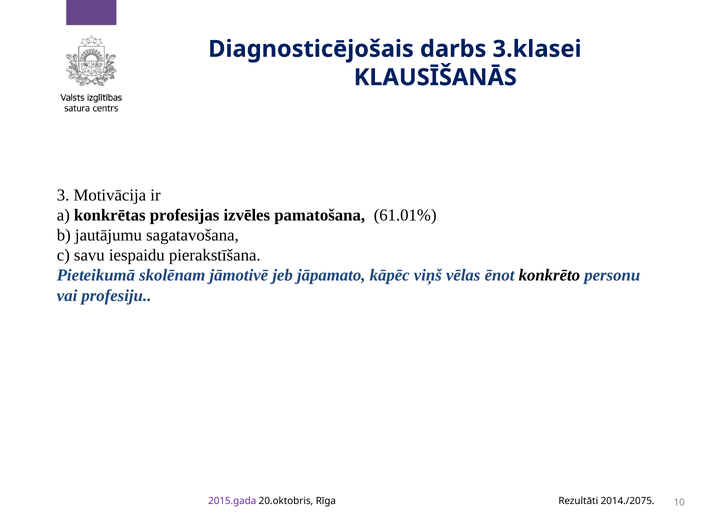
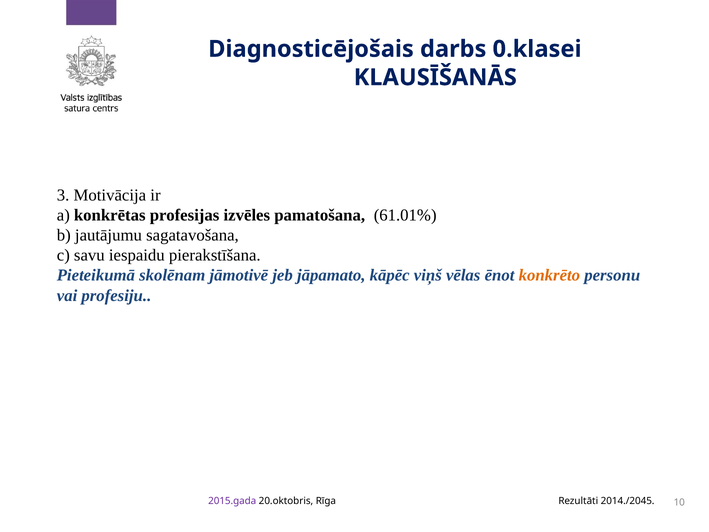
3.klasei: 3.klasei -> 0.klasei
konkrēto colour: black -> orange
2014./2075: 2014./2075 -> 2014./2045
